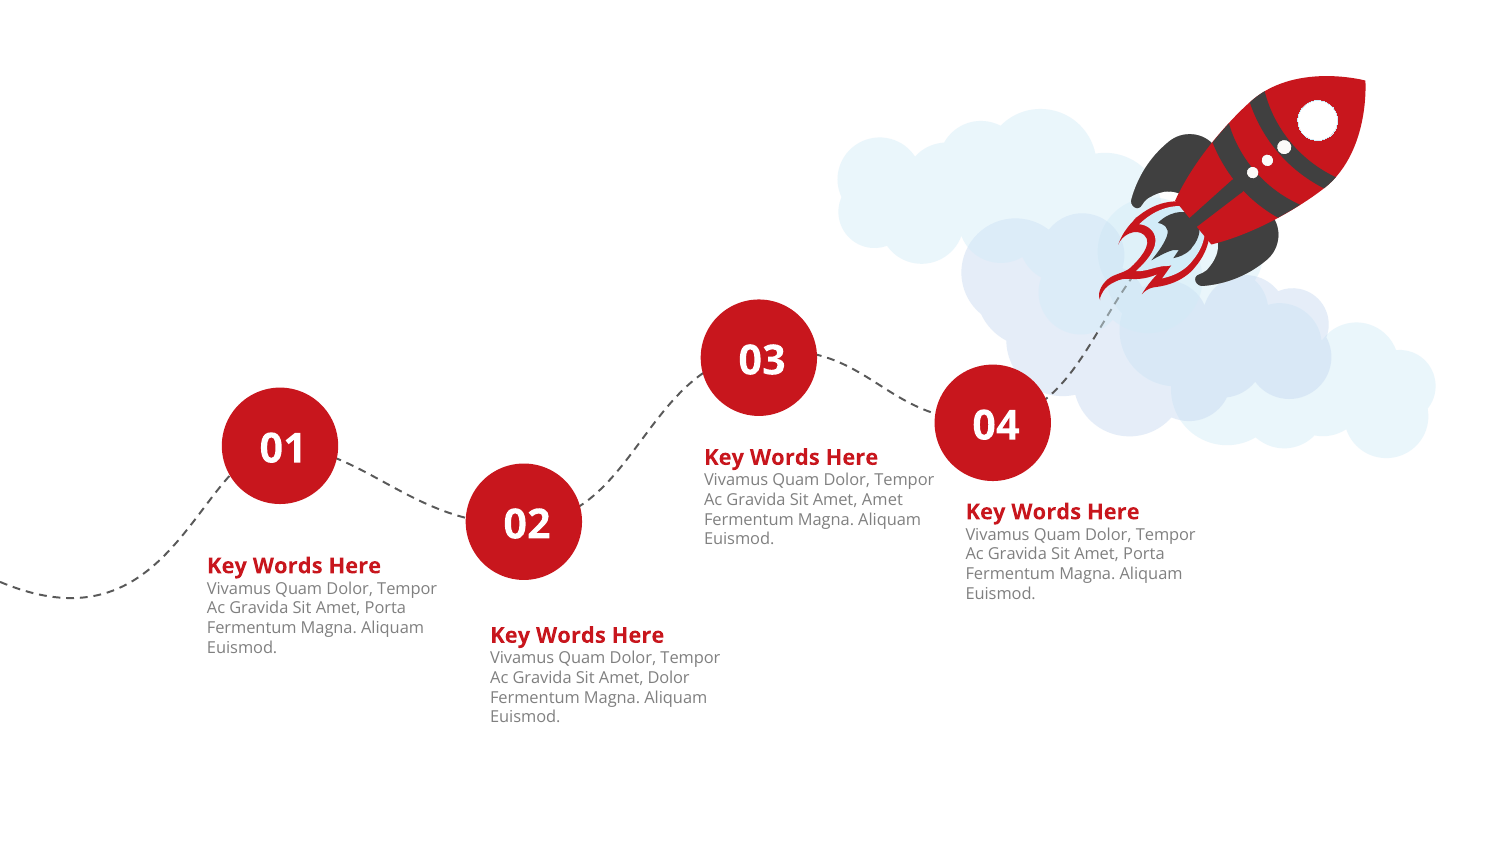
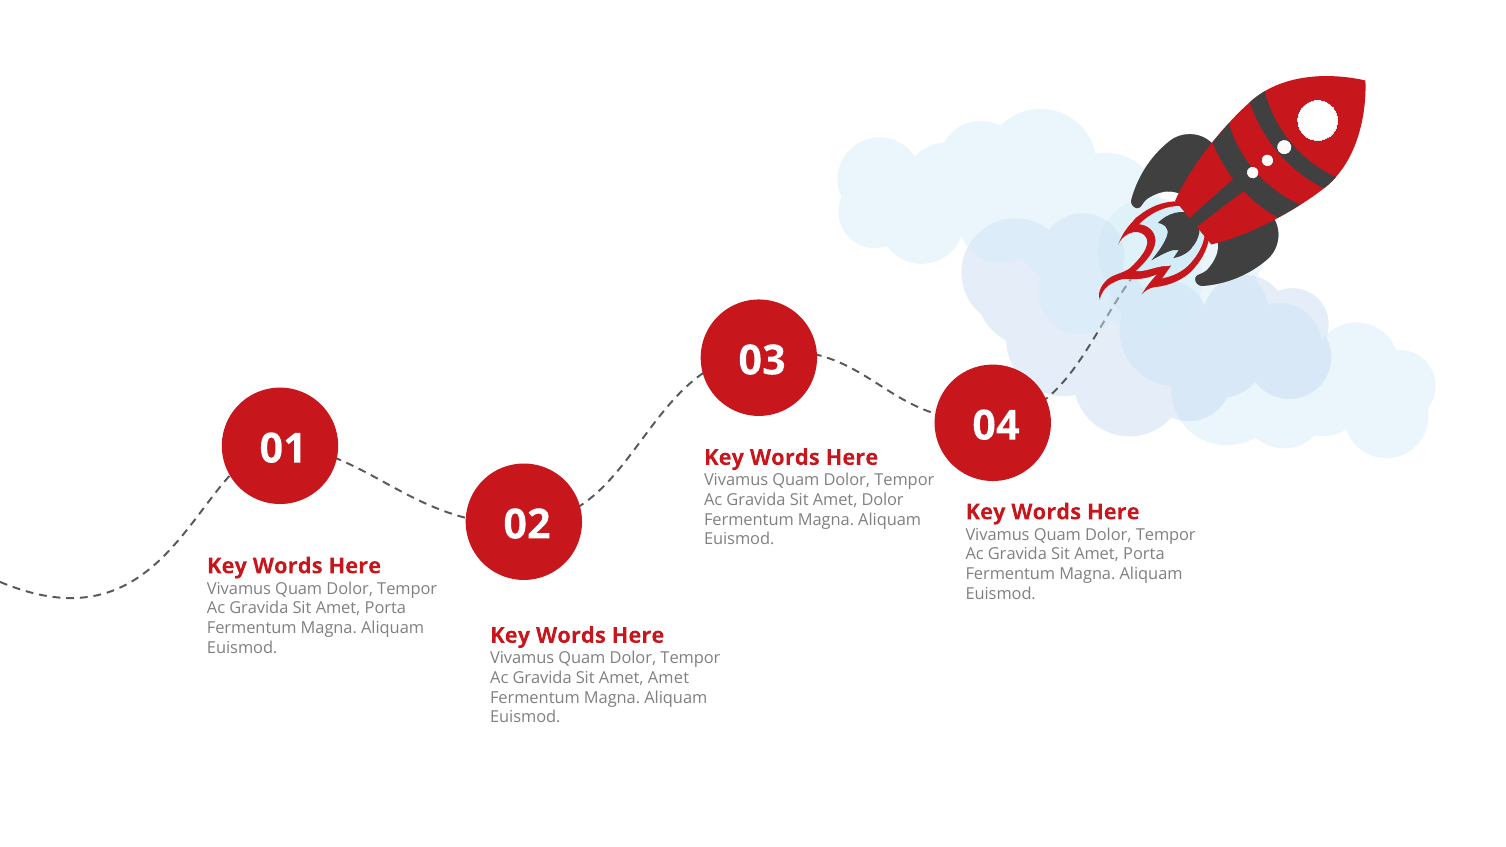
Amet Amet: Amet -> Dolor
Amet Dolor: Dolor -> Amet
